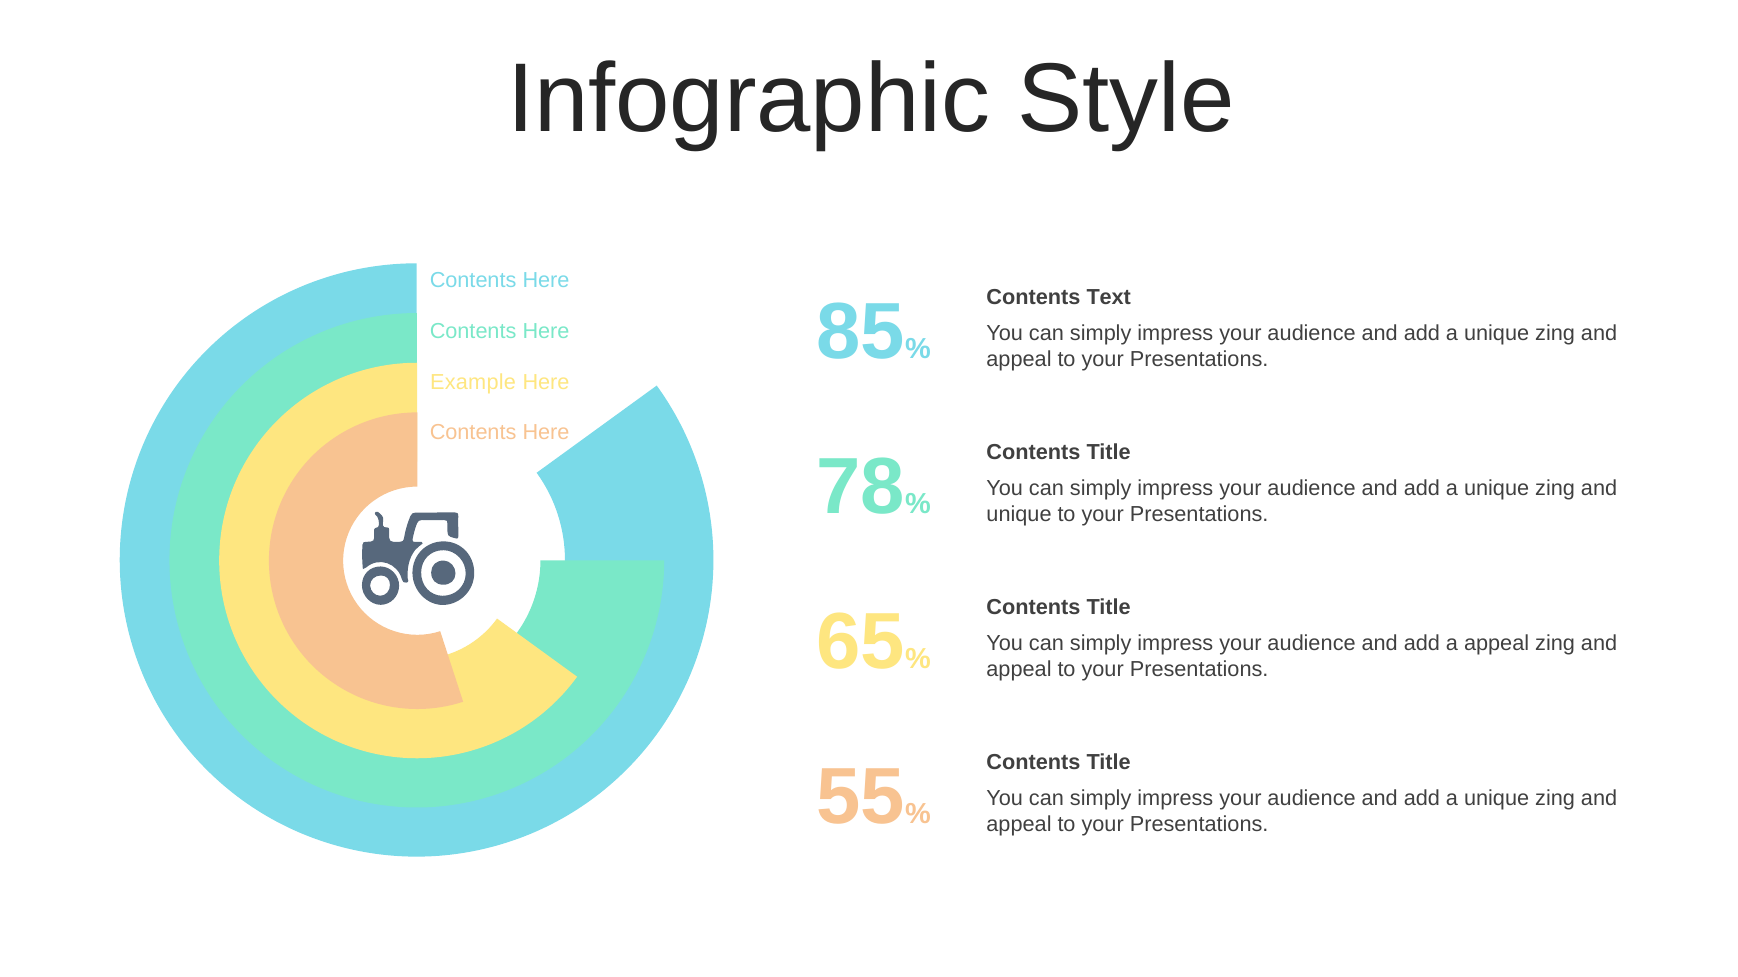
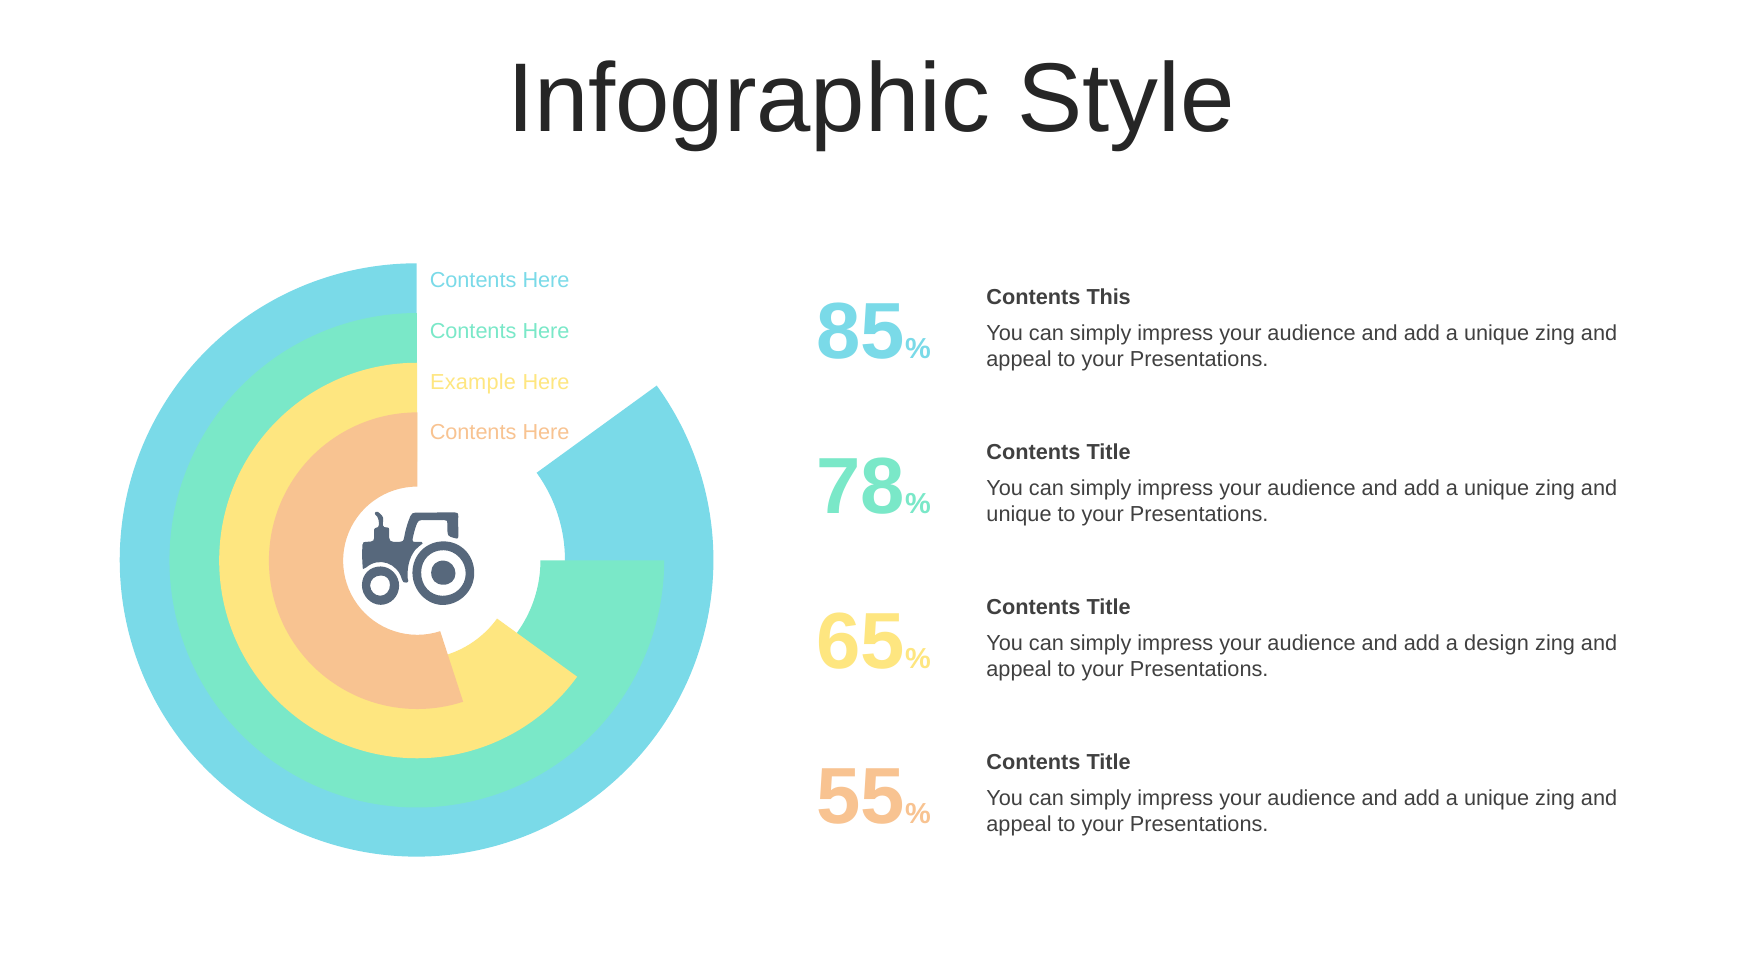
Text: Text -> This
a appeal: appeal -> design
